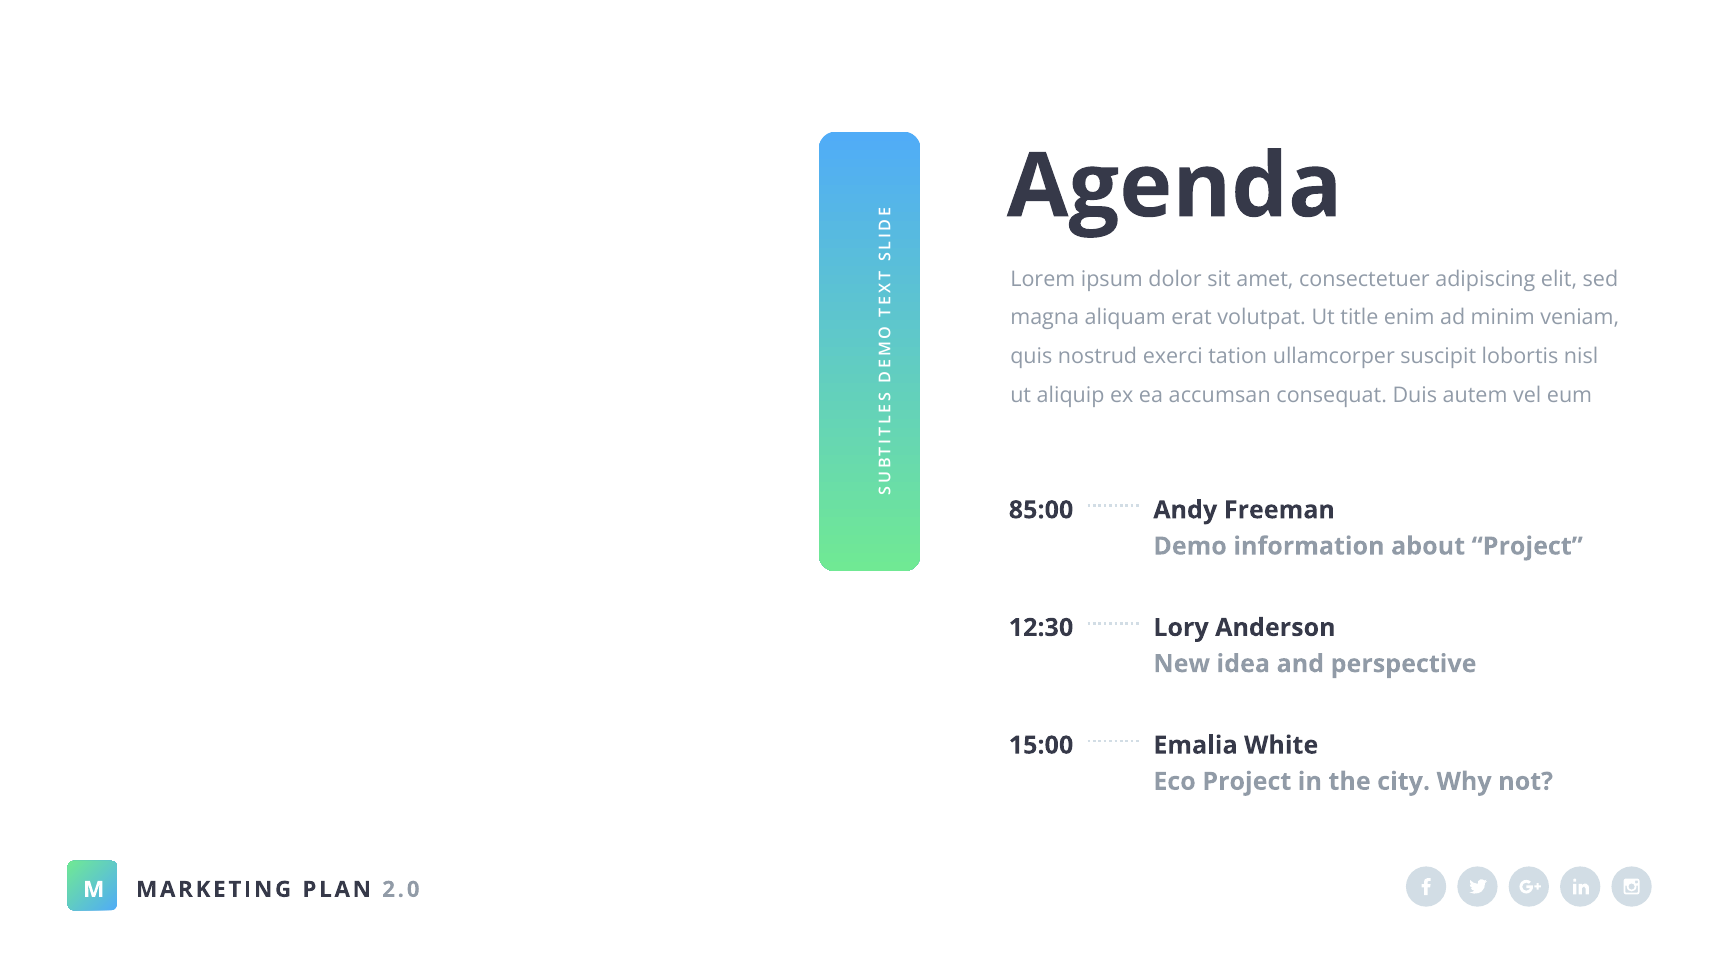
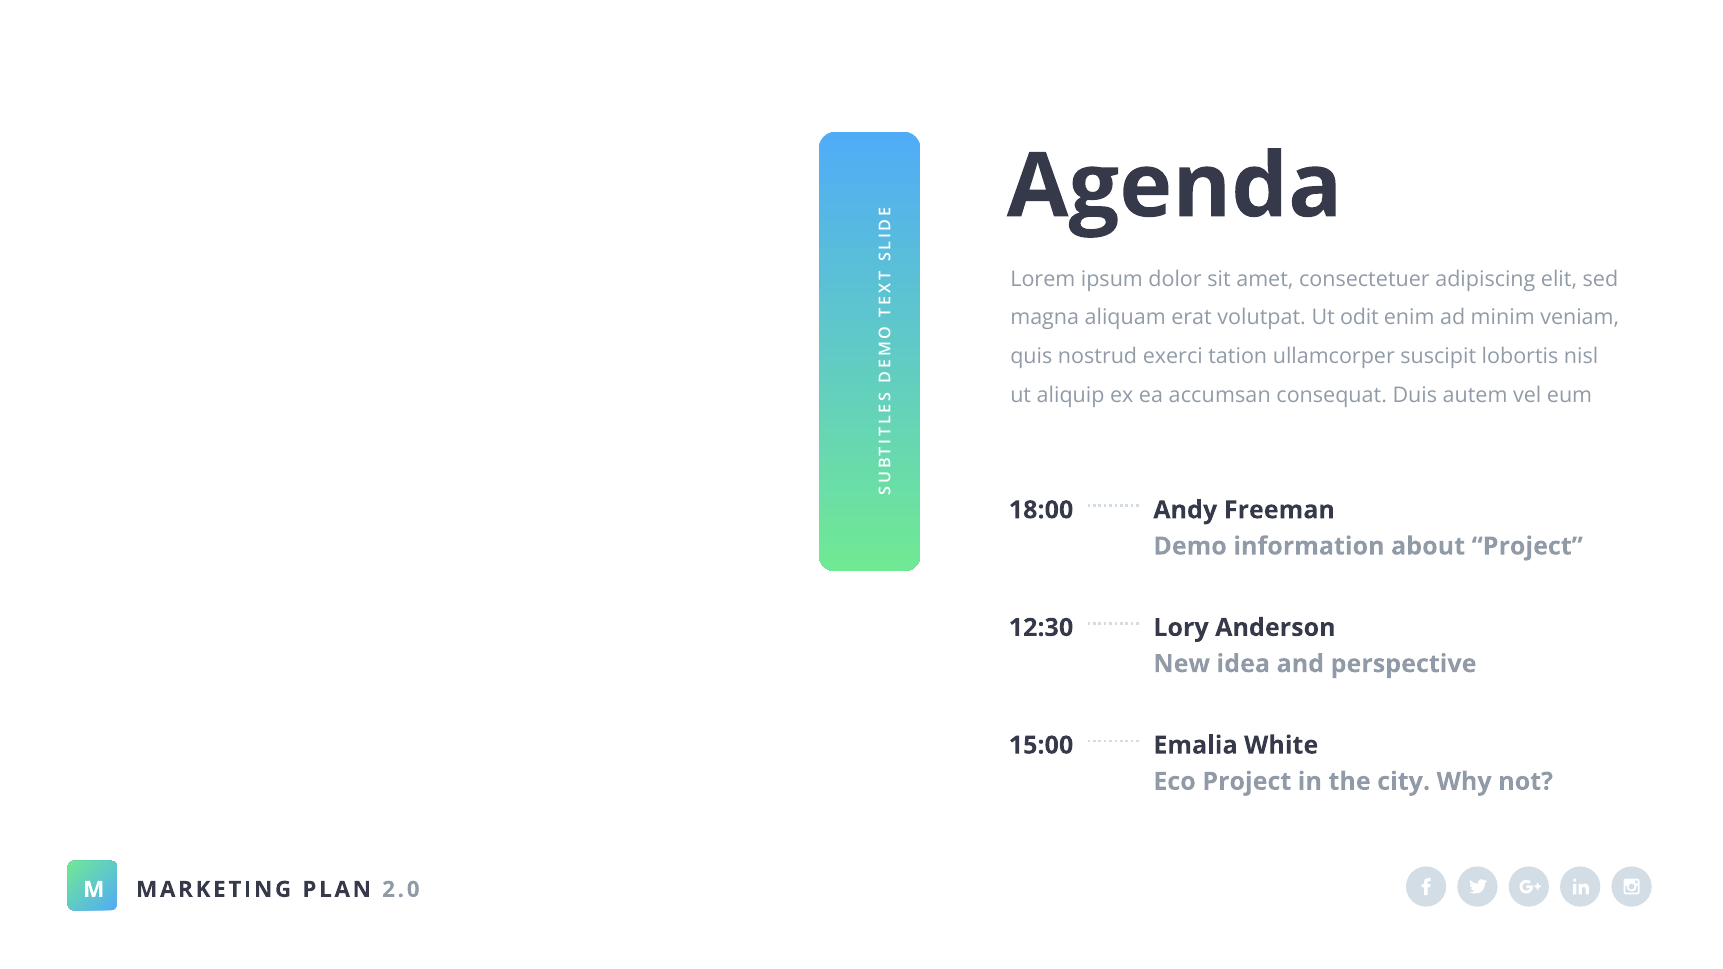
title: title -> odit
85:00: 85:00 -> 18:00
